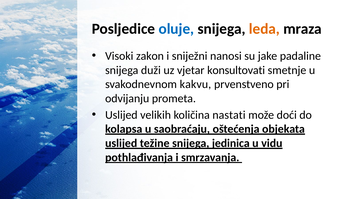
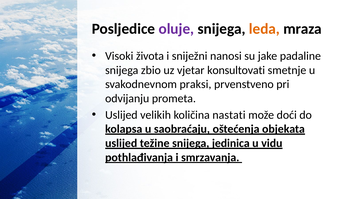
oluje colour: blue -> purple
zakon: zakon -> života
duži: duži -> zbio
kakvu: kakvu -> praksi
